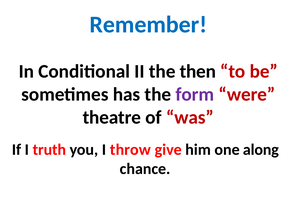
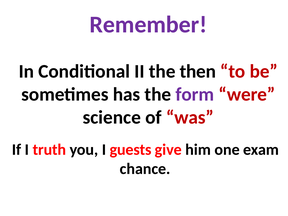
Remember colour: blue -> purple
theatre: theatre -> science
throw: throw -> guests
along: along -> exam
